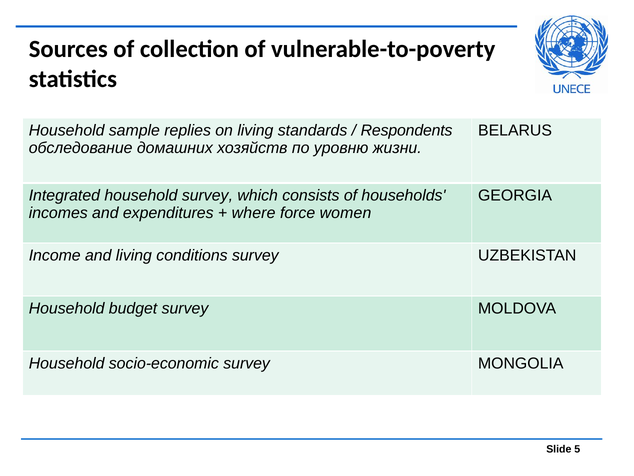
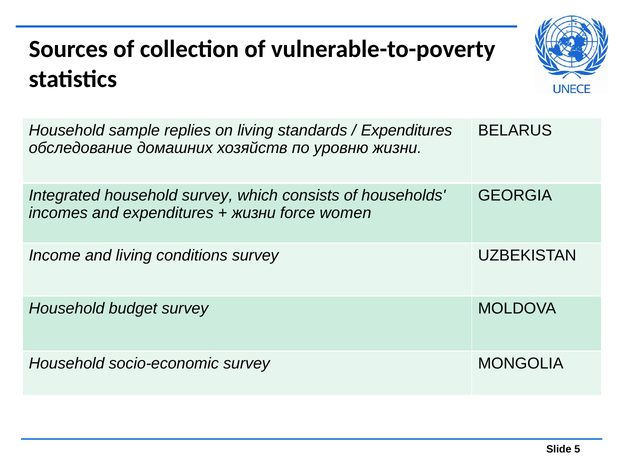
Respondents at (407, 130): Respondents -> Expenditures
where at (254, 213): where -> жизни
